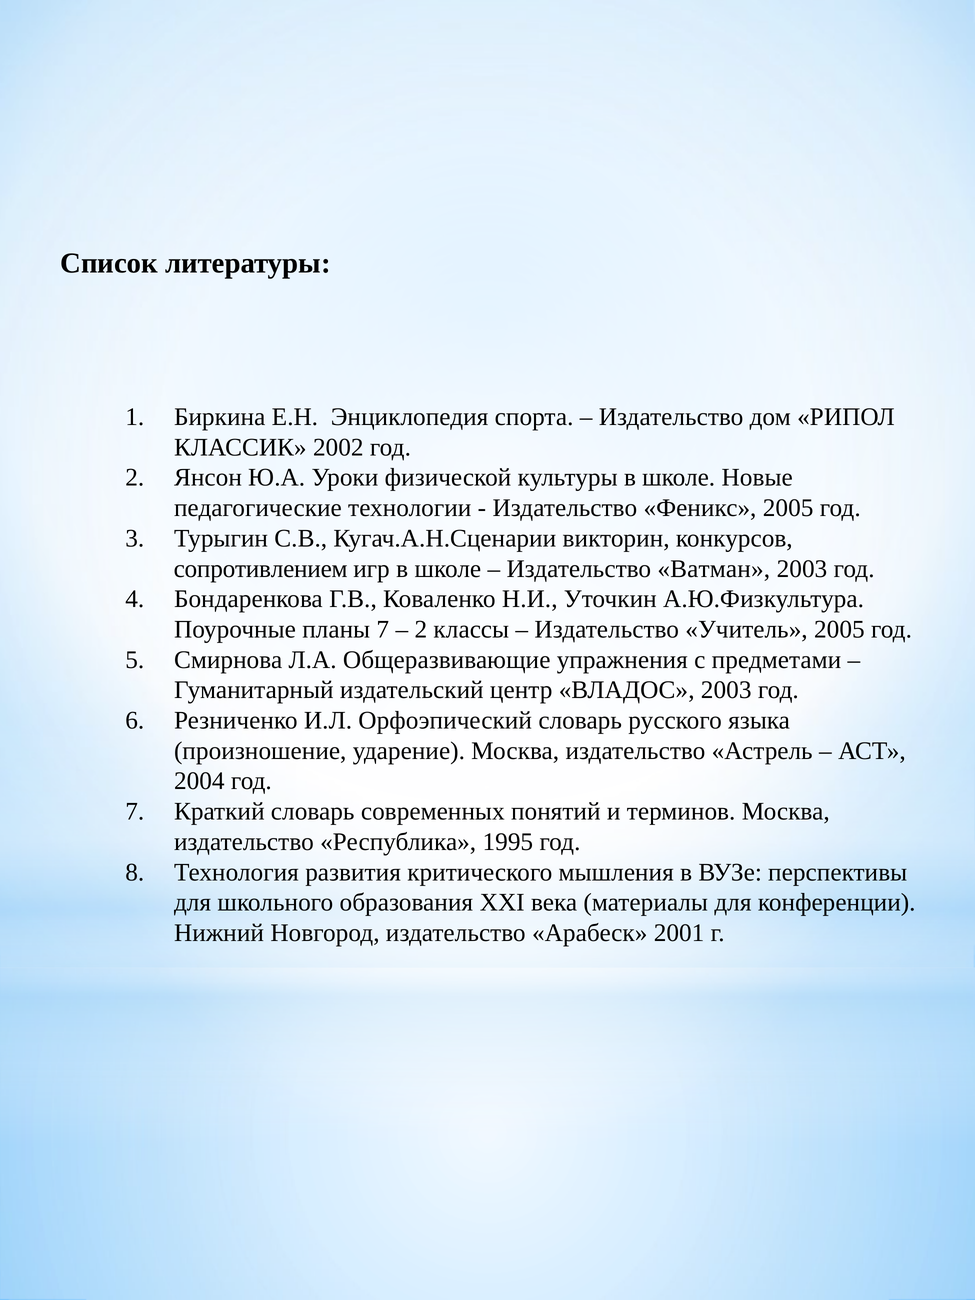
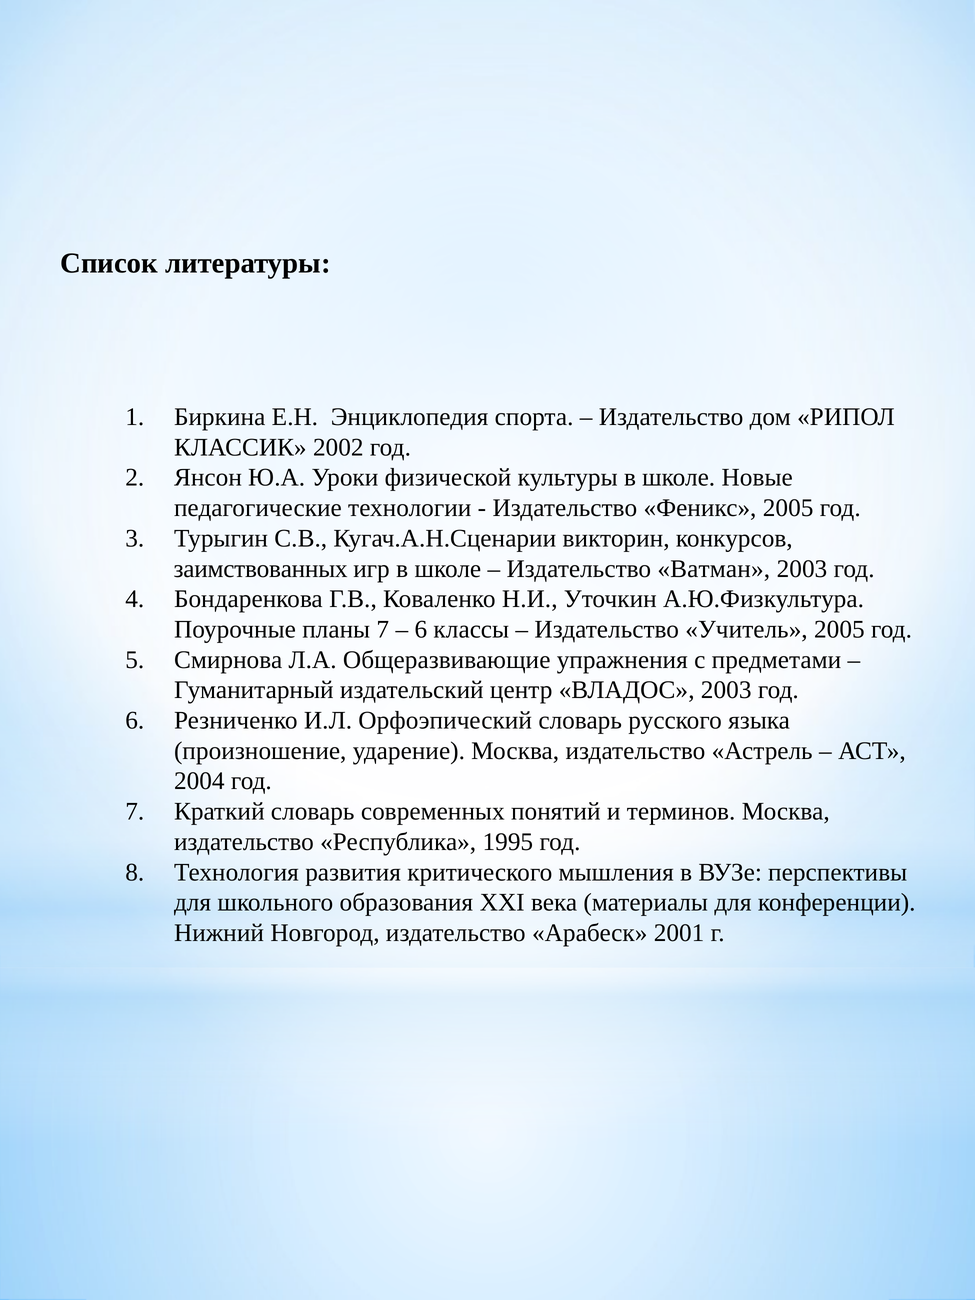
сопротивлением: сопротивлением -> заимствованных
2 at (421, 629): 2 -> 6
